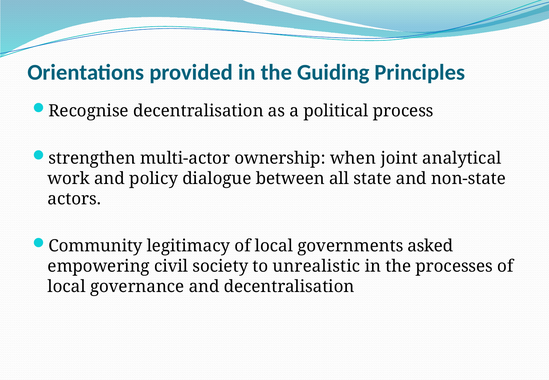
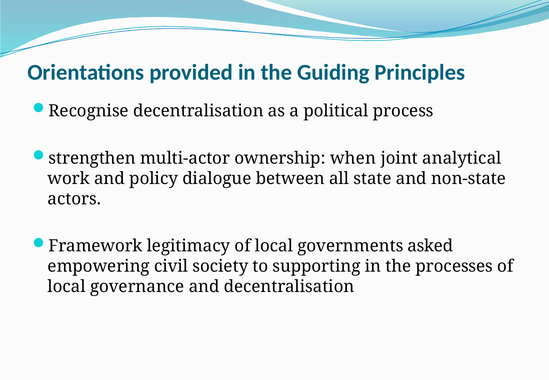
Community: Community -> Framework
unrealistic: unrealistic -> supporting
